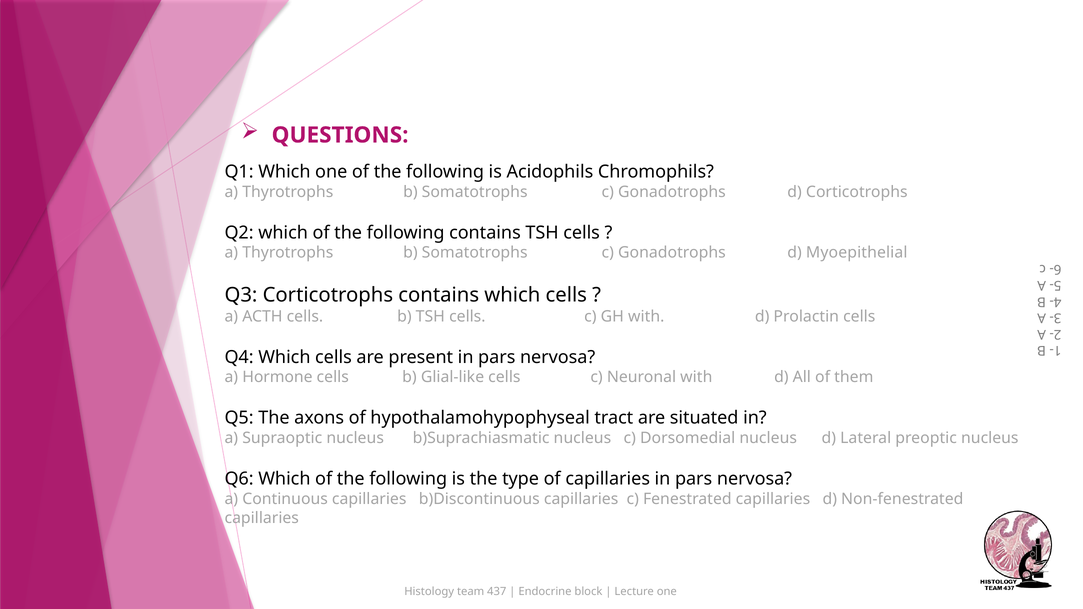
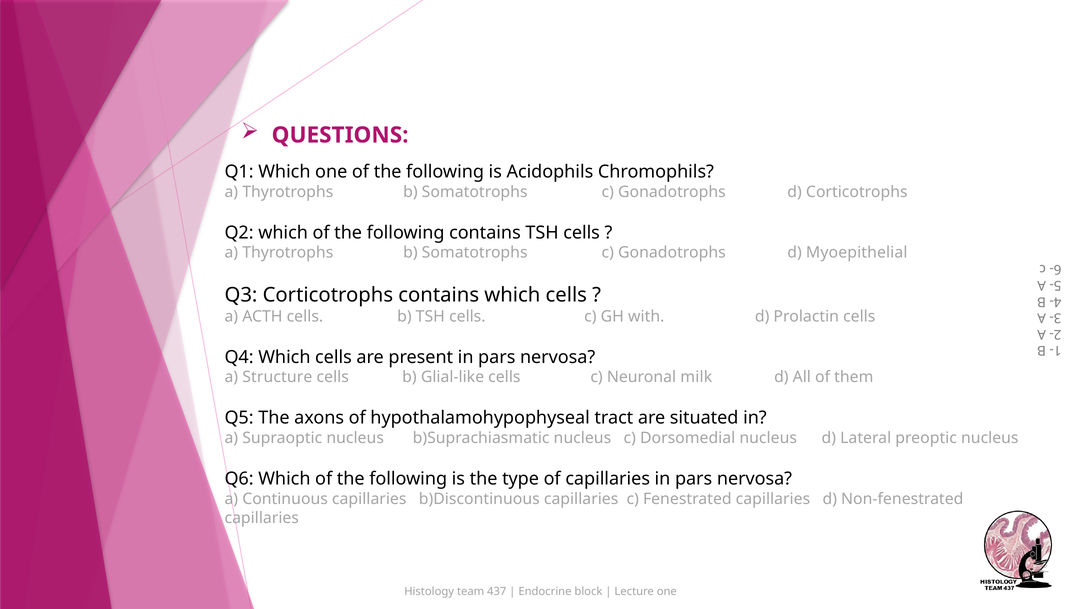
Hormone: Hormone -> Structure
Neuronal with: with -> milk
